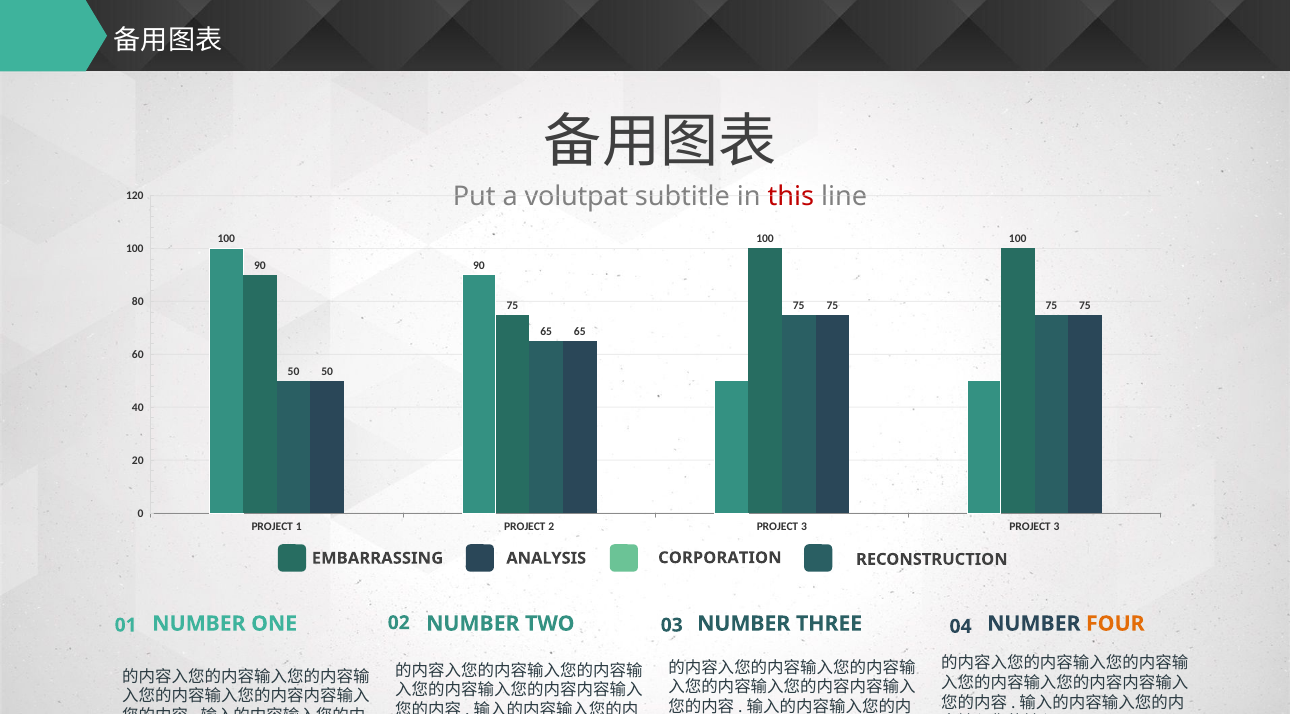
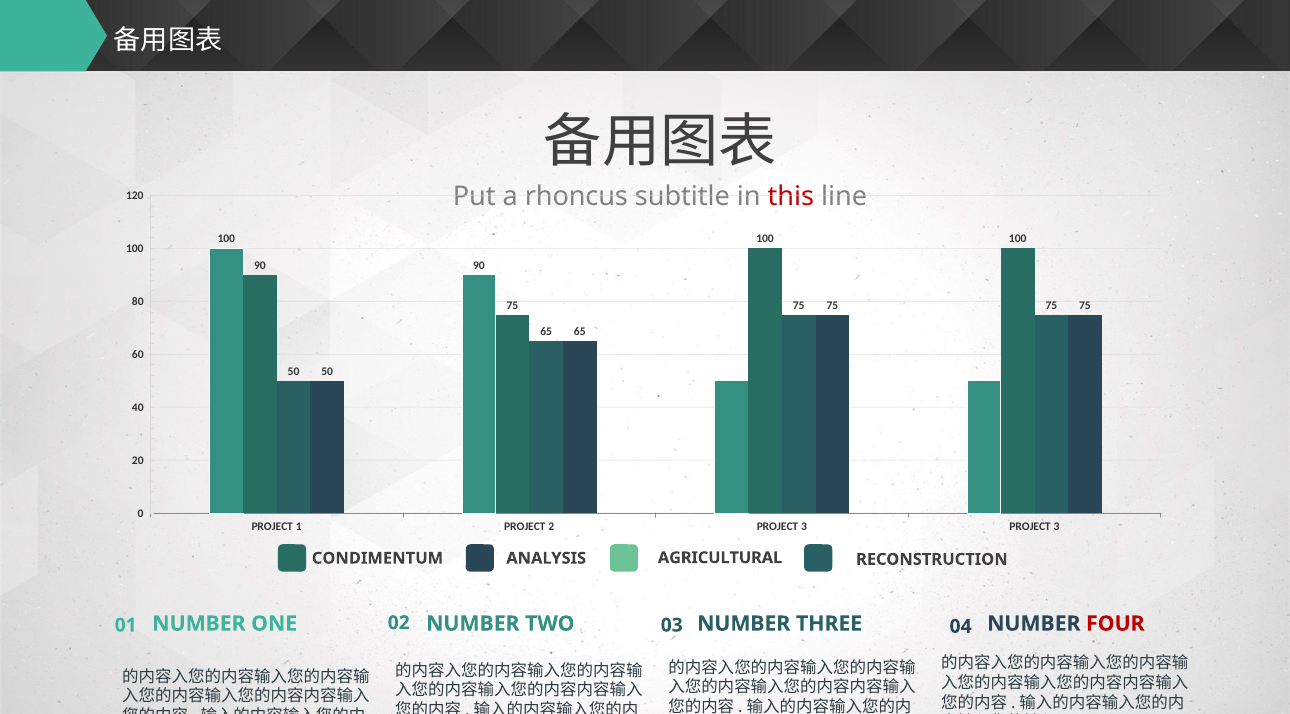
volutpat: volutpat -> rhoncus
EMBARRASSING: EMBARRASSING -> CONDIMENTUM
CORPORATION: CORPORATION -> AGRICULTURAL
FOUR colour: orange -> red
